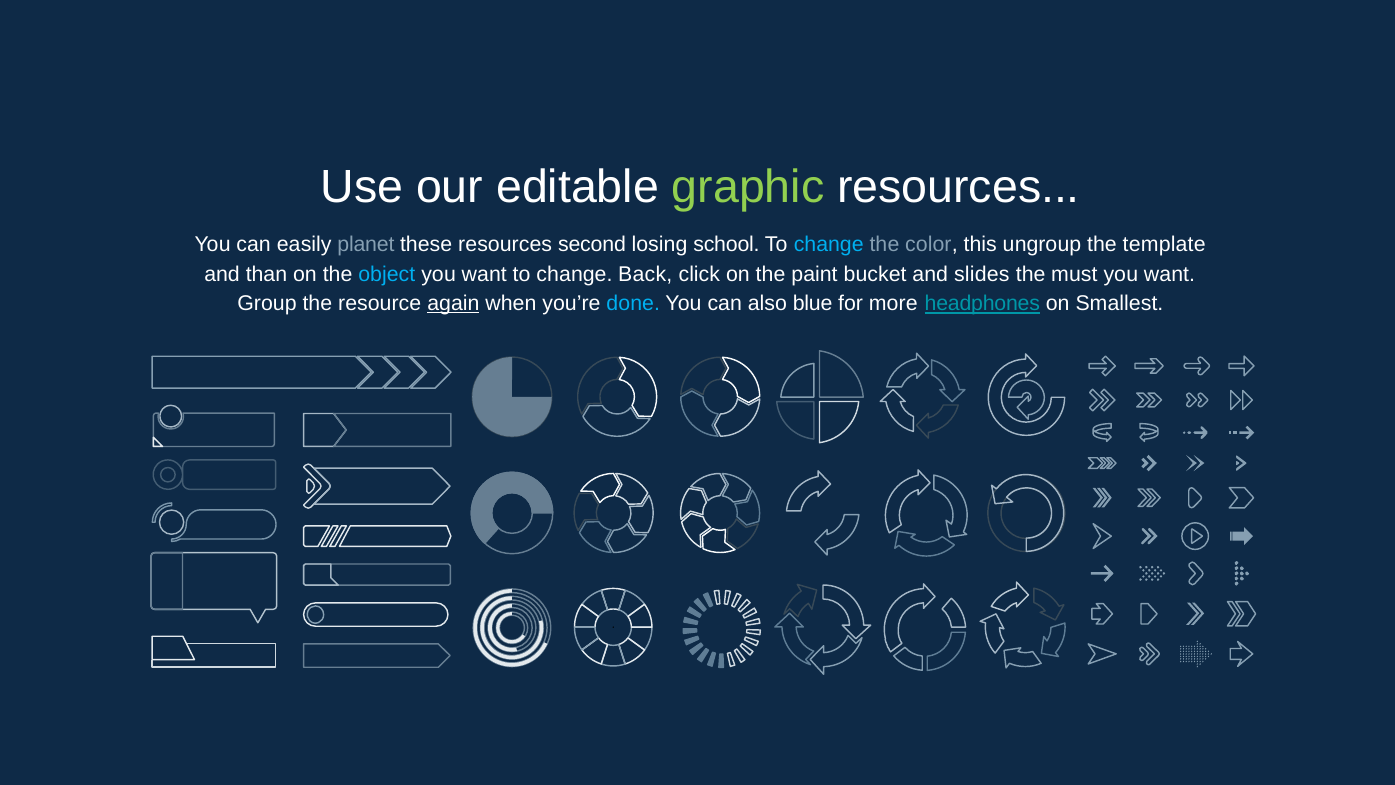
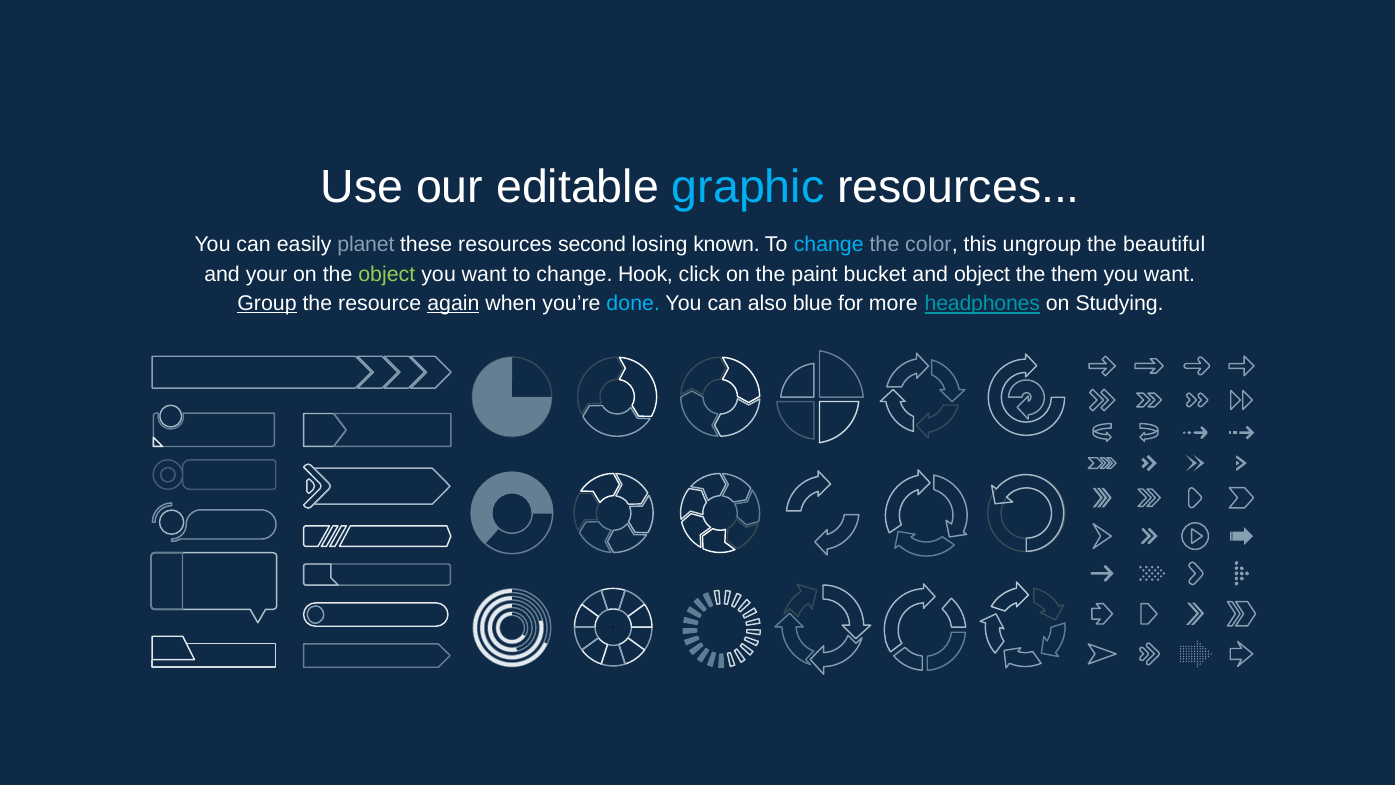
graphic colour: light green -> light blue
school: school -> known
template: template -> beautiful
than: than -> your
object at (387, 274) colour: light blue -> light green
Back: Back -> Hook
and slides: slides -> object
must: must -> them
Group underline: none -> present
Smallest: Smallest -> Studying
